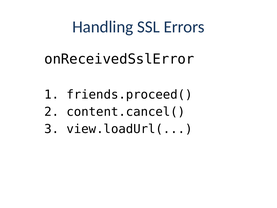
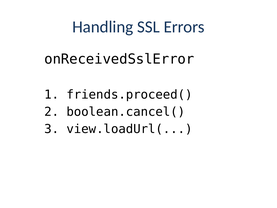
content.cancel(: content.cancel( -> boolean.cancel(
